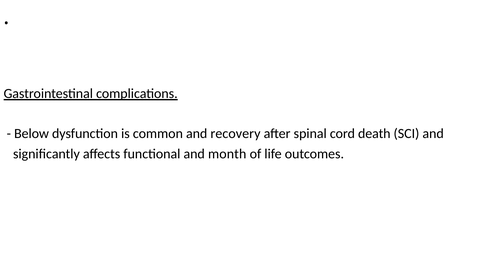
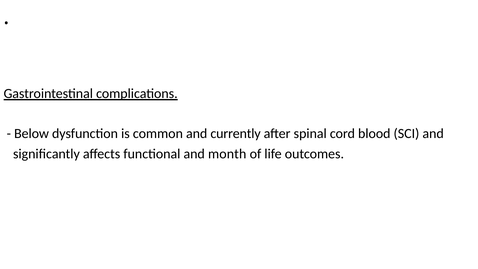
recovery: recovery -> currently
death: death -> blood
